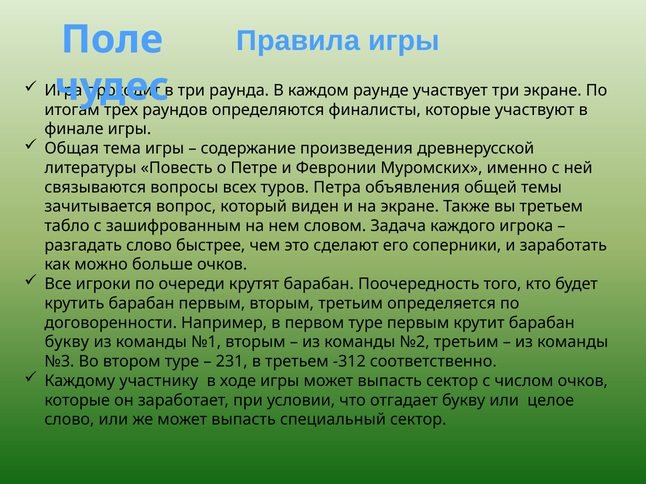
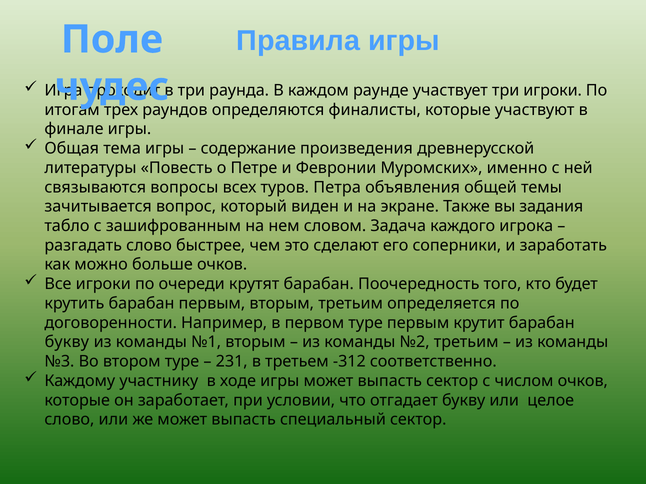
три экране: экране -> игроки
вы третьем: третьем -> задания
